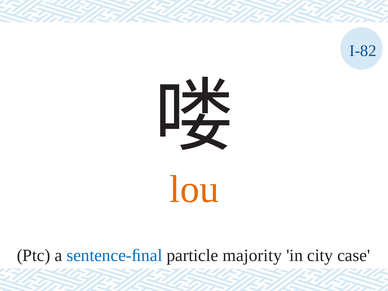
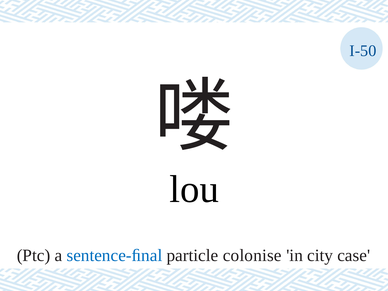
I-82: I-82 -> I-50
lou colour: orange -> black
majority: majority -> colonise
